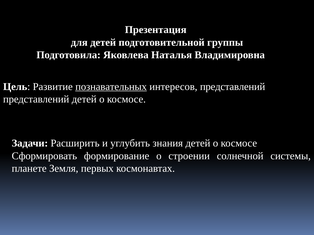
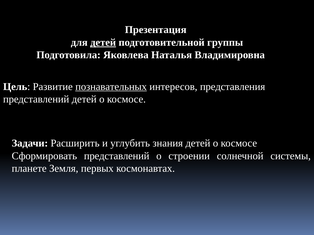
детей at (103, 42) underline: none -> present
интересов представлений: представлений -> представления
Сформировать формирование: формирование -> представлений
